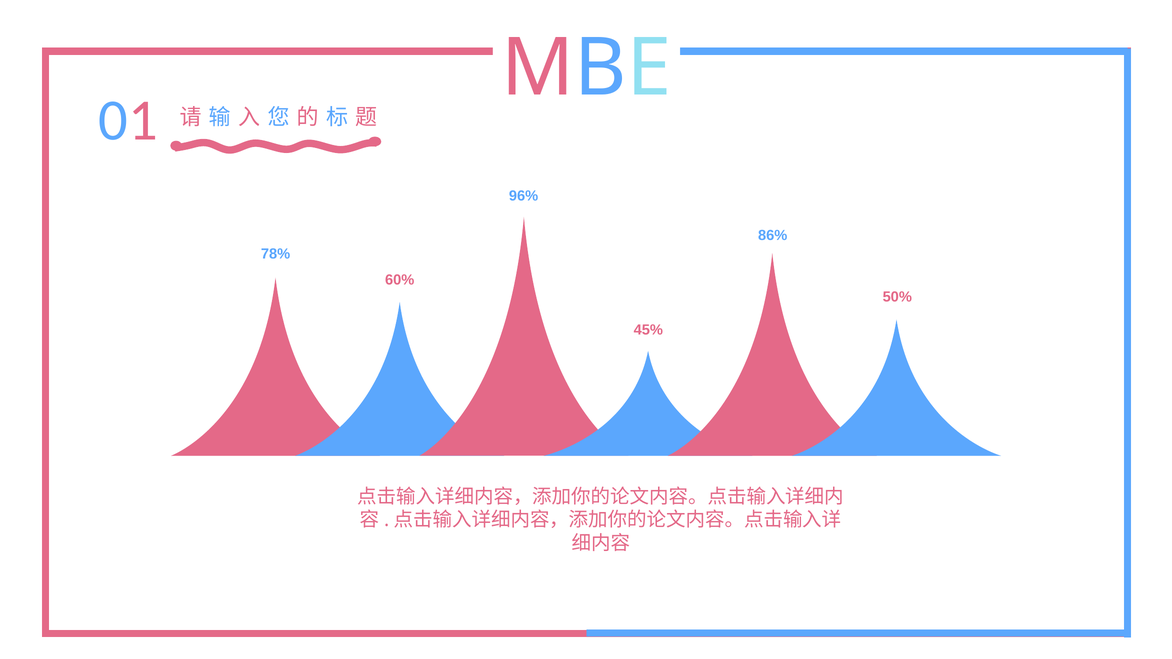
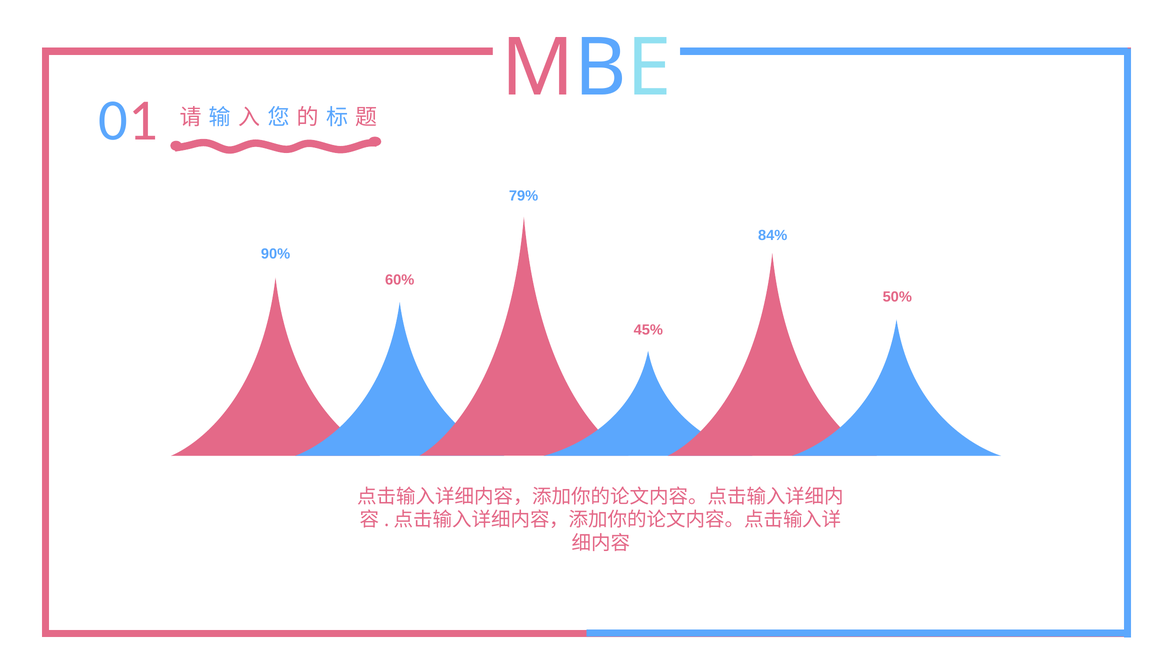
96%: 96% -> 79%
86%: 86% -> 84%
78%: 78% -> 90%
